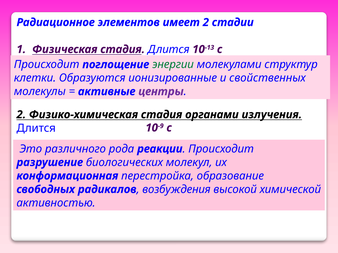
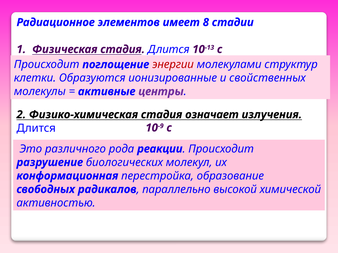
имеет 2: 2 -> 8
энергии colour: green -> red
органами: органами -> означает
возбуждения: возбуждения -> параллельно
